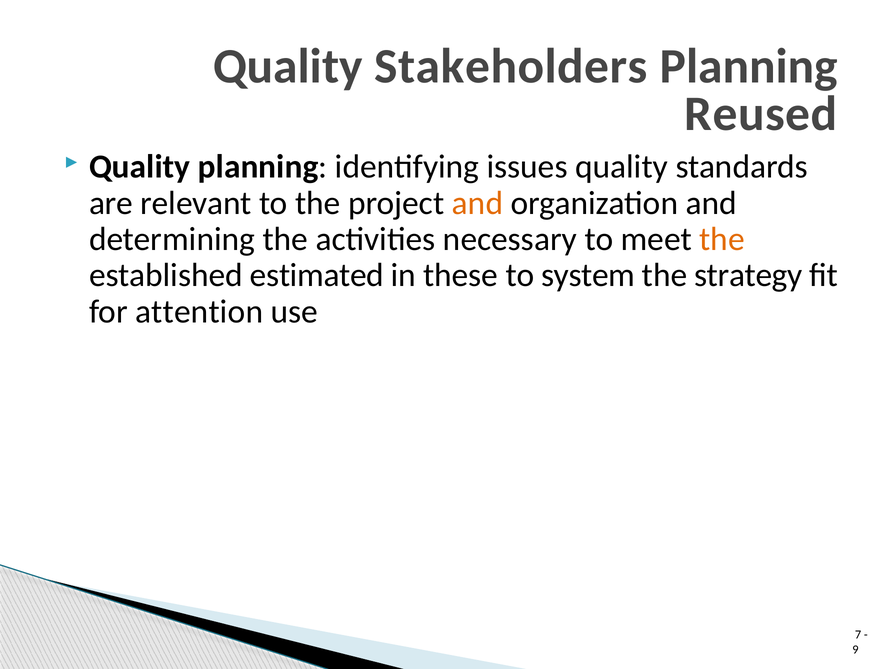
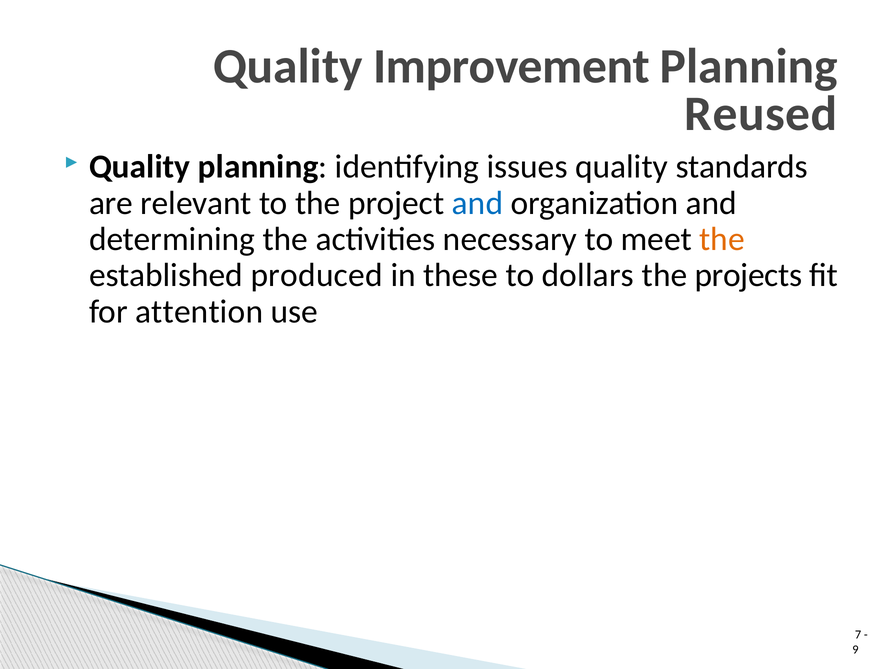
Stakeholders: Stakeholders -> Improvement
and at (478, 203) colour: orange -> blue
estimated: estimated -> produced
system: system -> dollars
strategy: strategy -> projects
